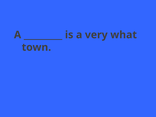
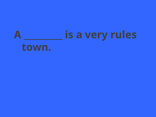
what: what -> rules
